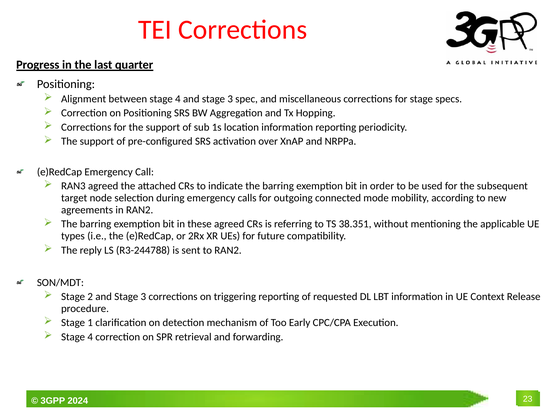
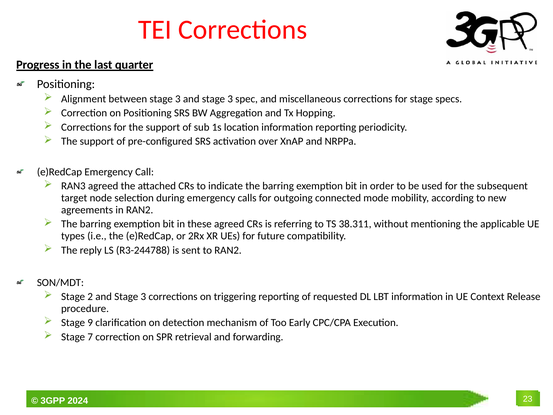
between stage 4: 4 -> 3
38.351: 38.351 -> 38.311
1: 1 -> 9
4 at (90, 337): 4 -> 7
